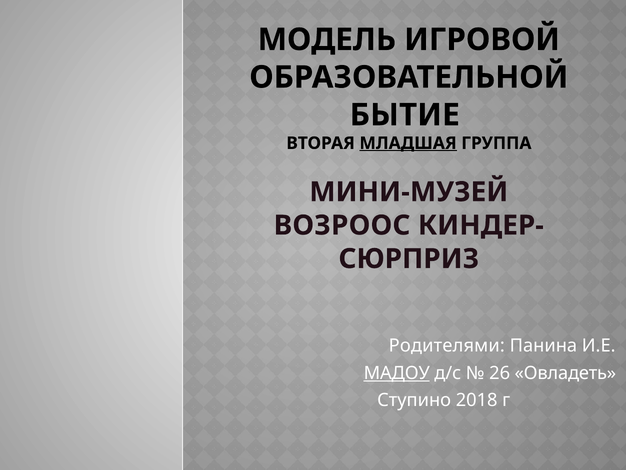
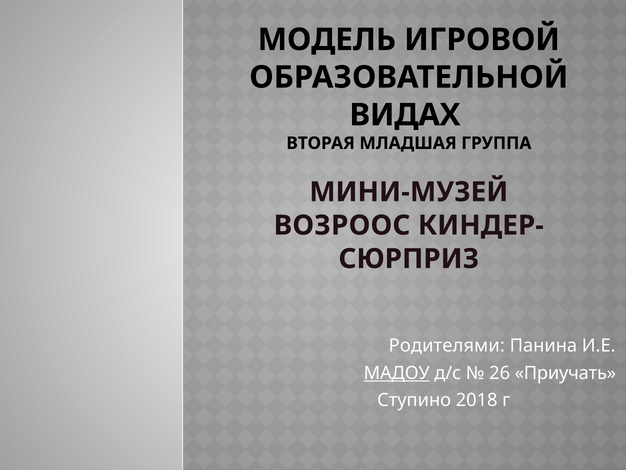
БЫТИЕ: БЫТИЕ -> ВИДАХ
МЛАДШАЯ underline: present -> none
Овладеть: Овладеть -> Приучать
